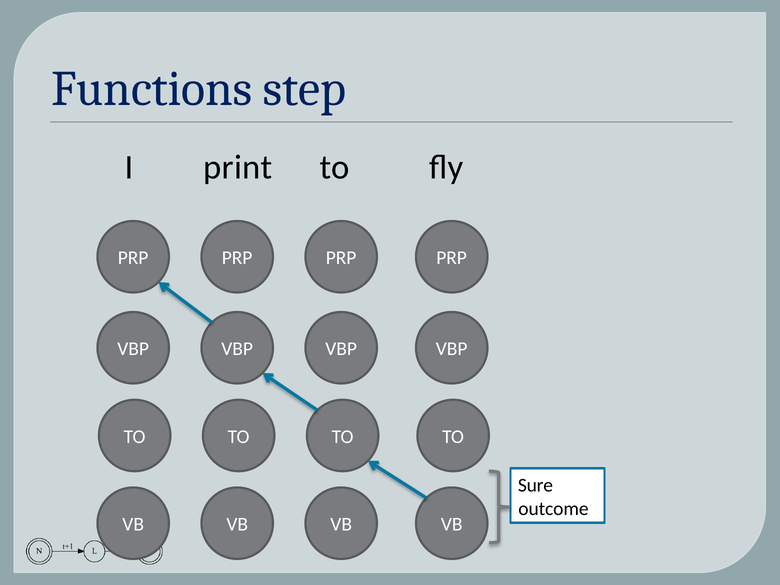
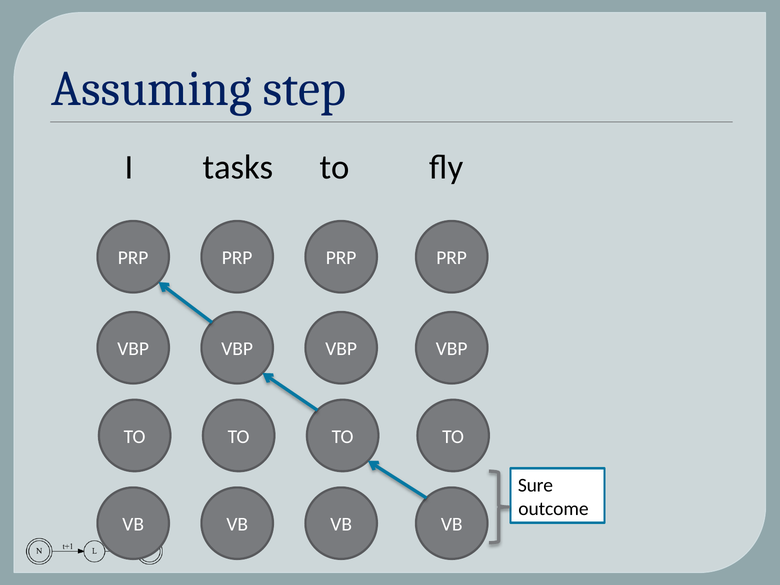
Functions: Functions -> Assuming
print: print -> tasks
